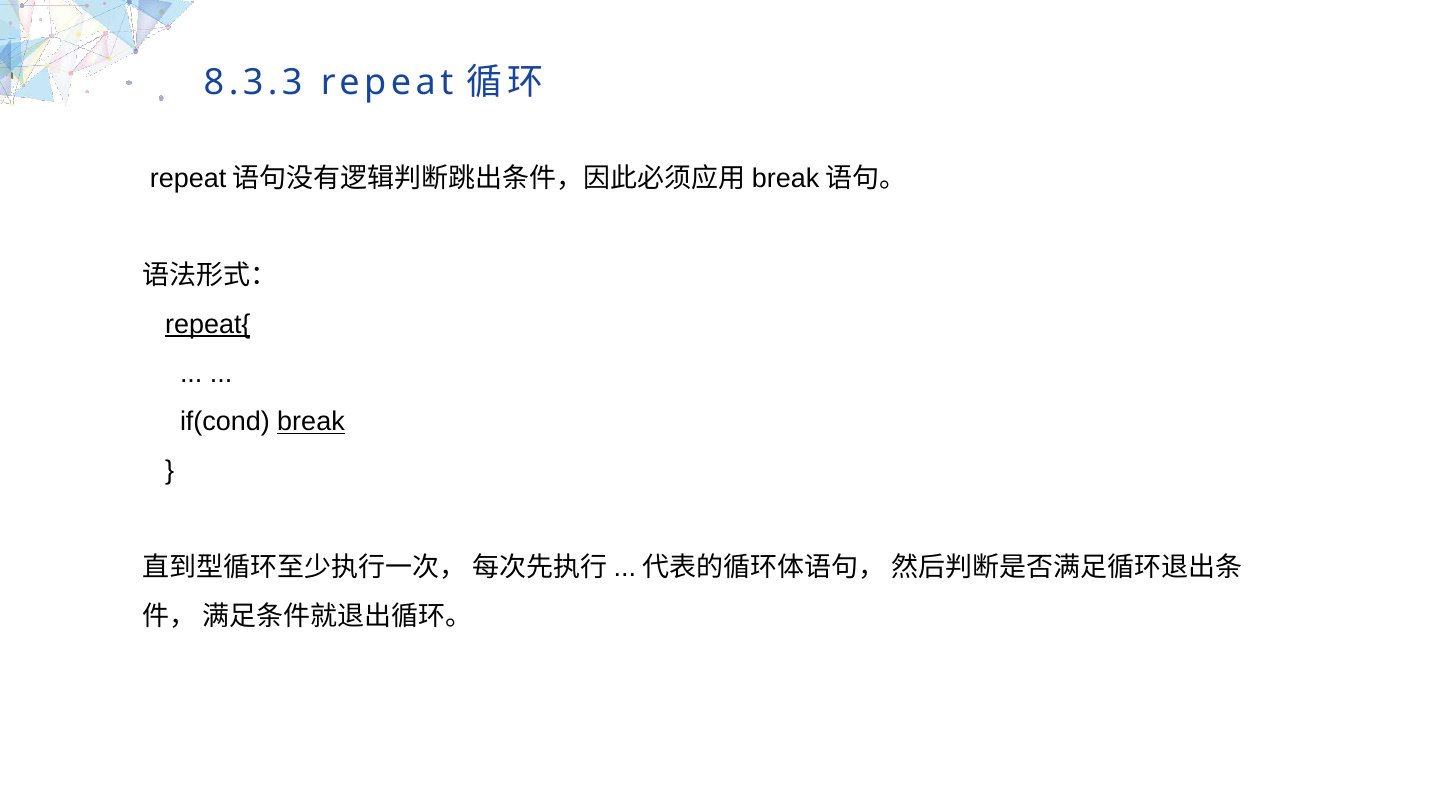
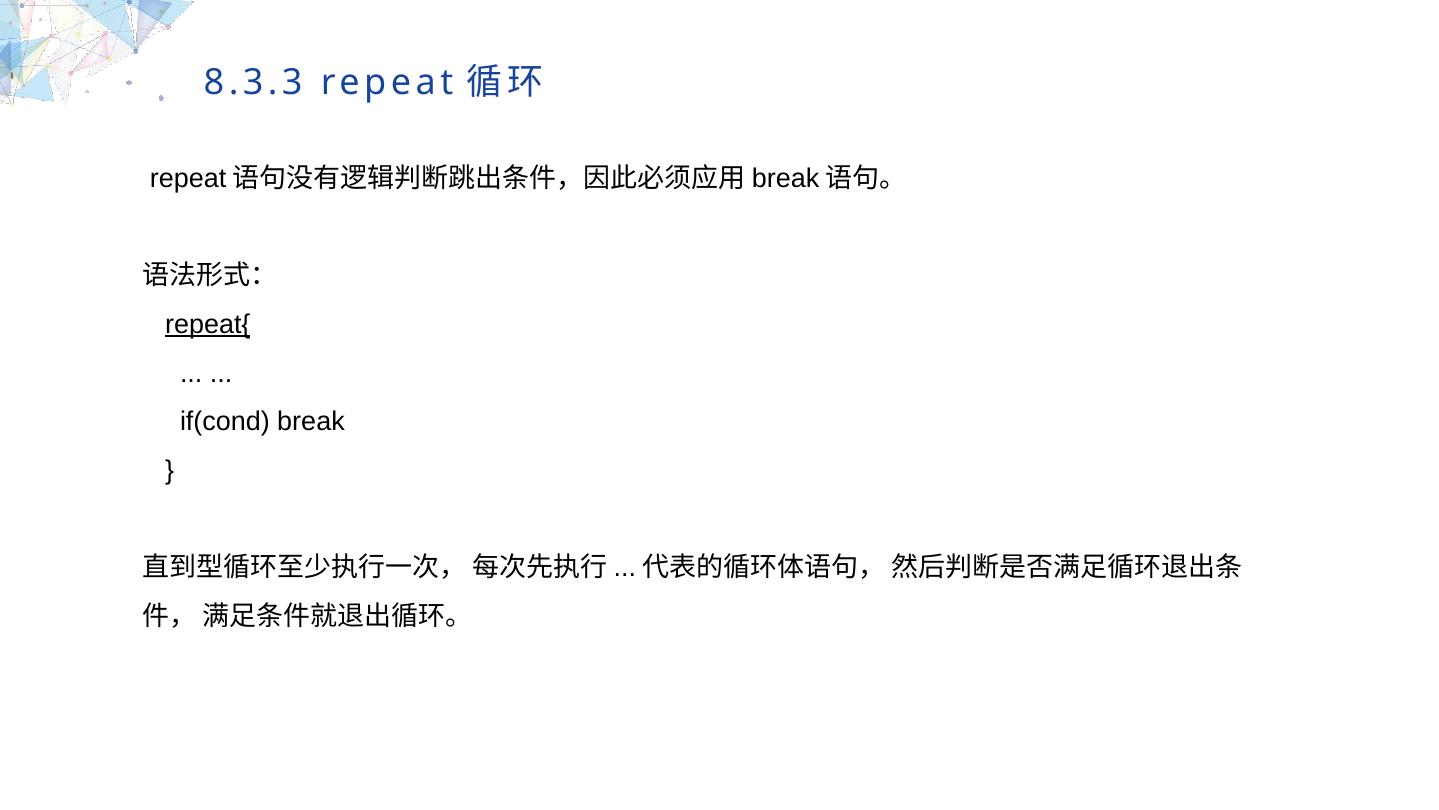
break underline: present -> none
